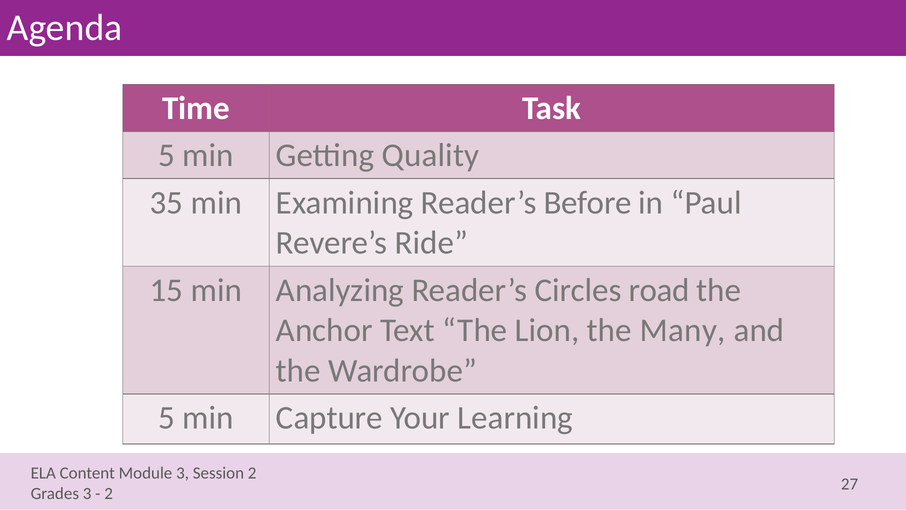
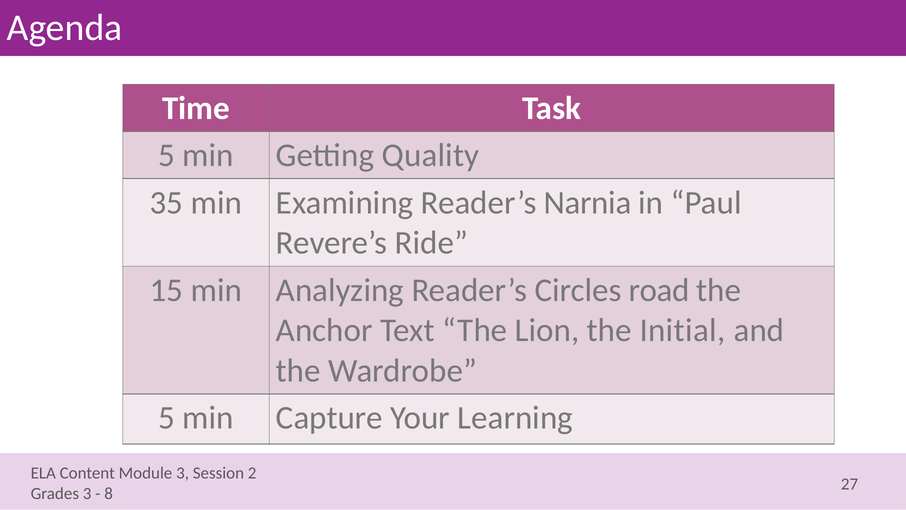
Before: Before -> Narnia
Many: Many -> Initial
2 at (109, 493): 2 -> 8
